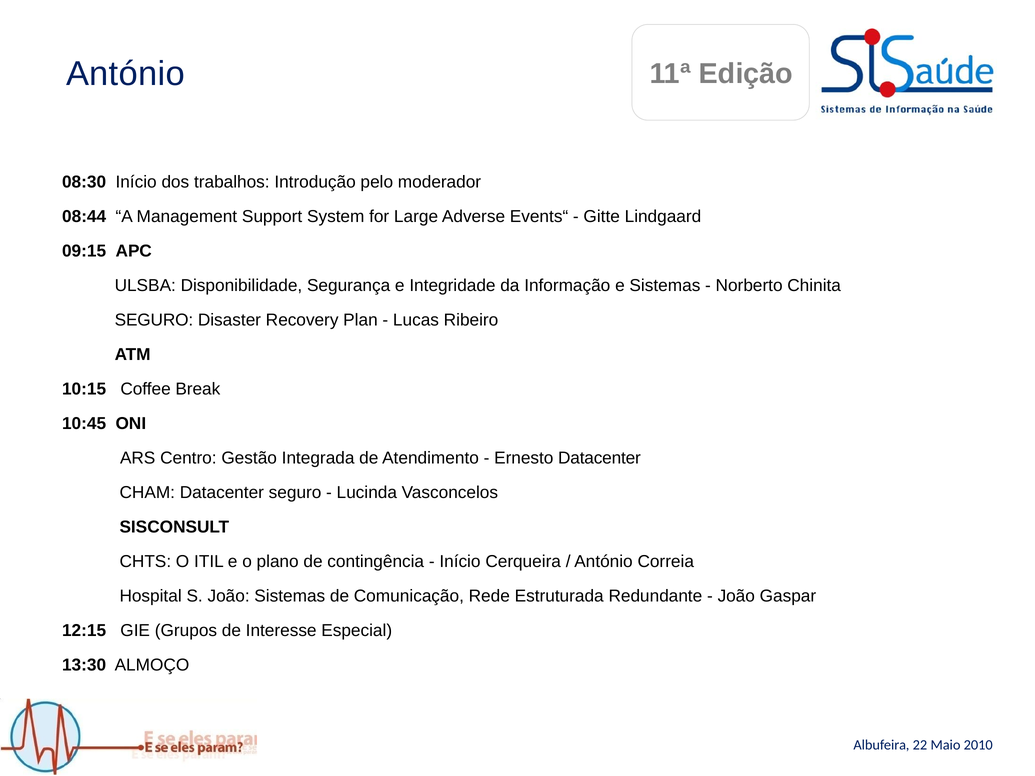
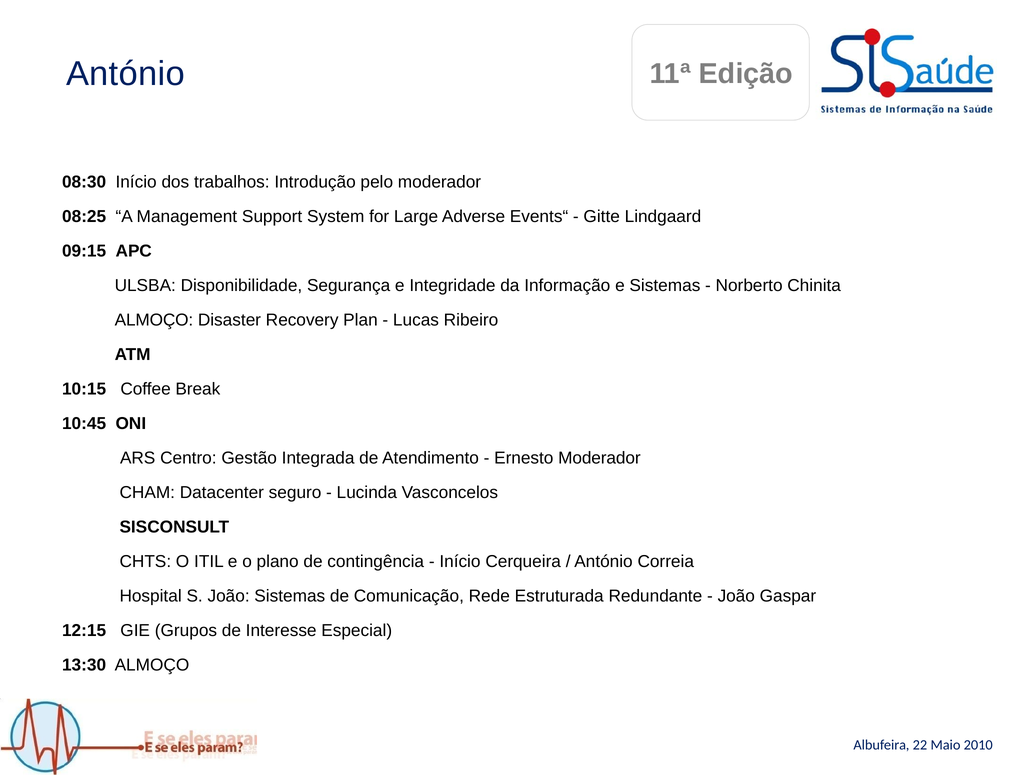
08:44: 08:44 -> 08:25
SEGURO at (154, 320): SEGURO -> ALMOÇO
Ernesto Datacenter: Datacenter -> Moderador
